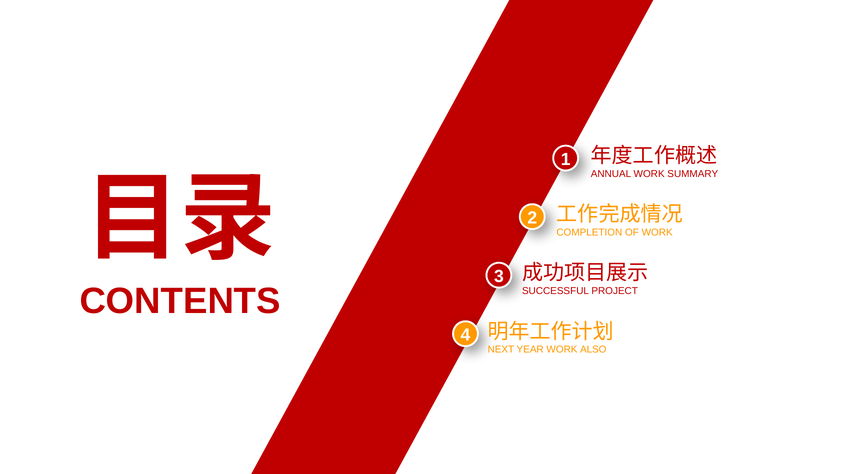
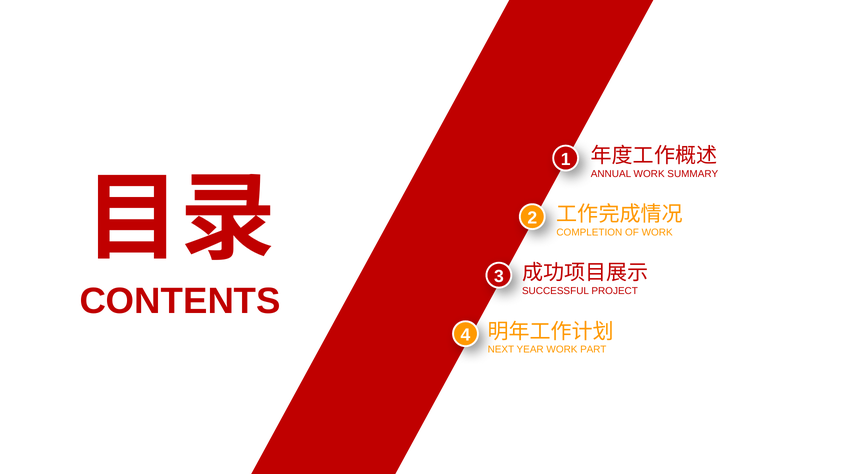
ALSO: ALSO -> PART
